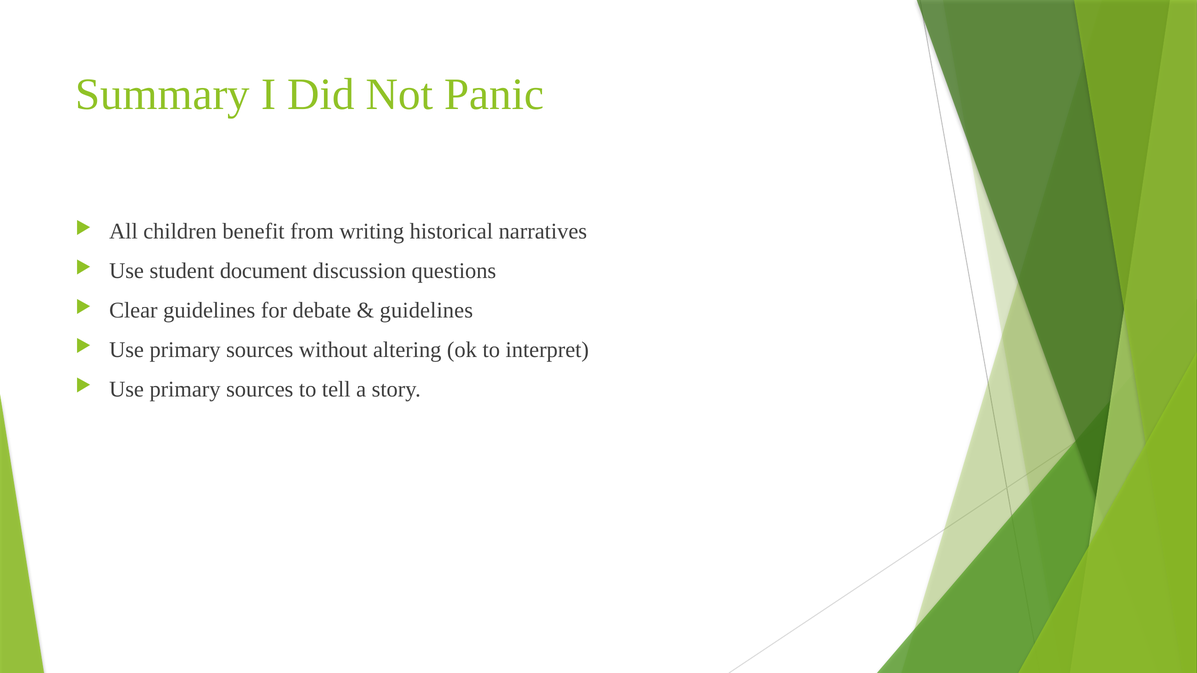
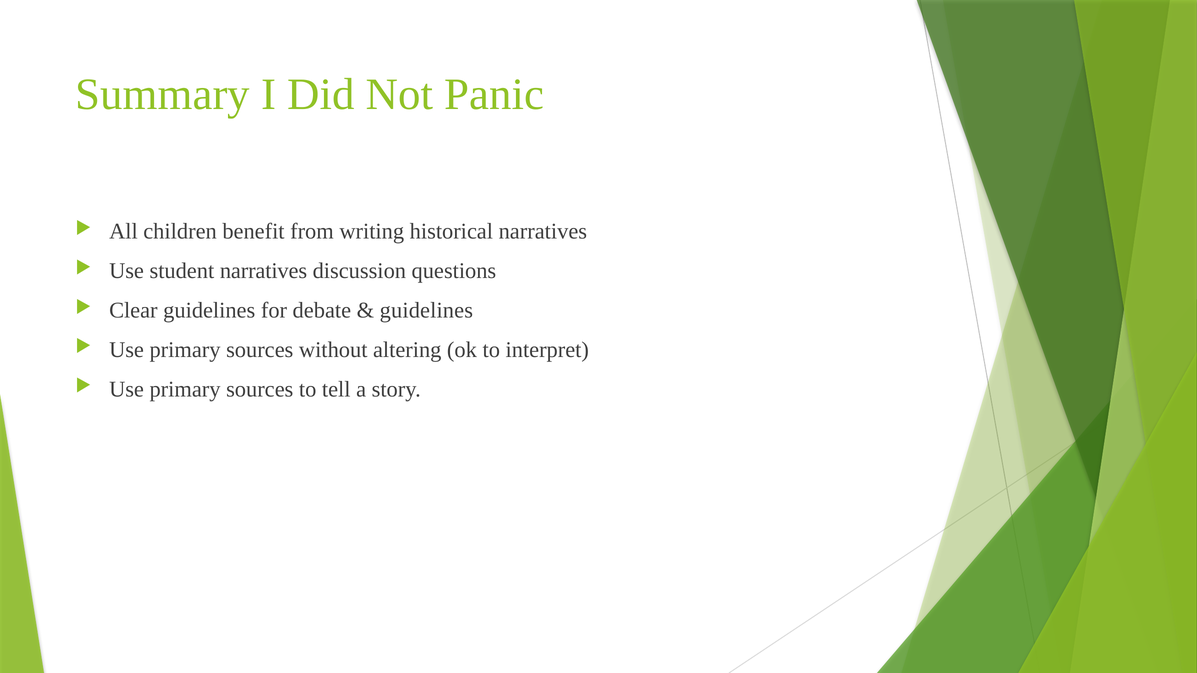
student document: document -> narratives
